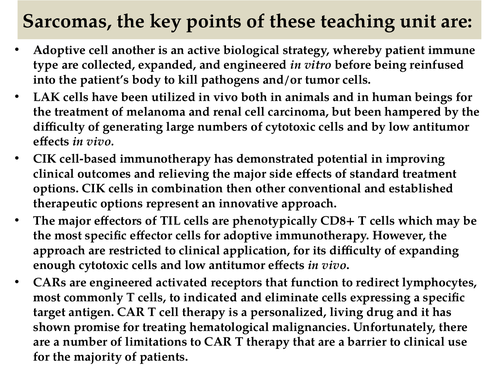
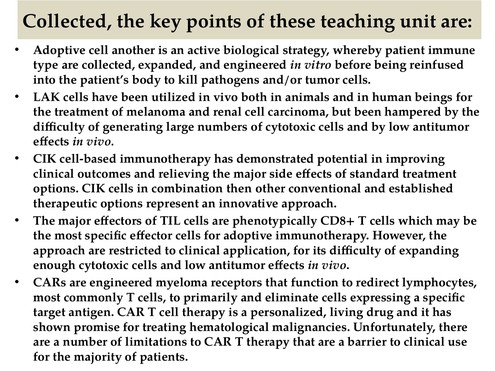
Sarcomas at (67, 21): Sarcomas -> Collected
activated: activated -> myeloma
indicated: indicated -> primarily
